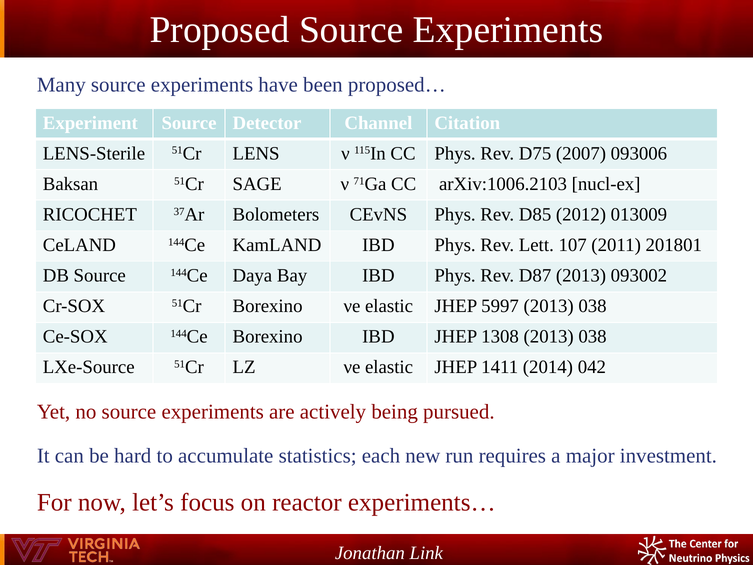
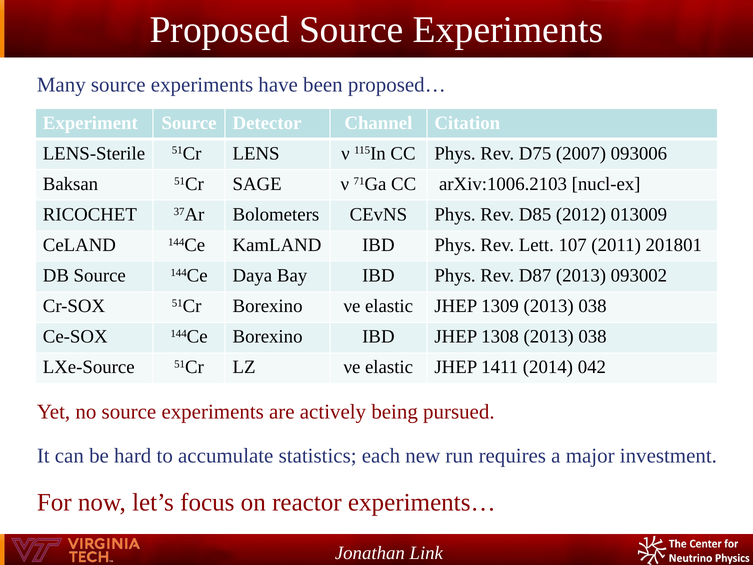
5997: 5997 -> 1309
